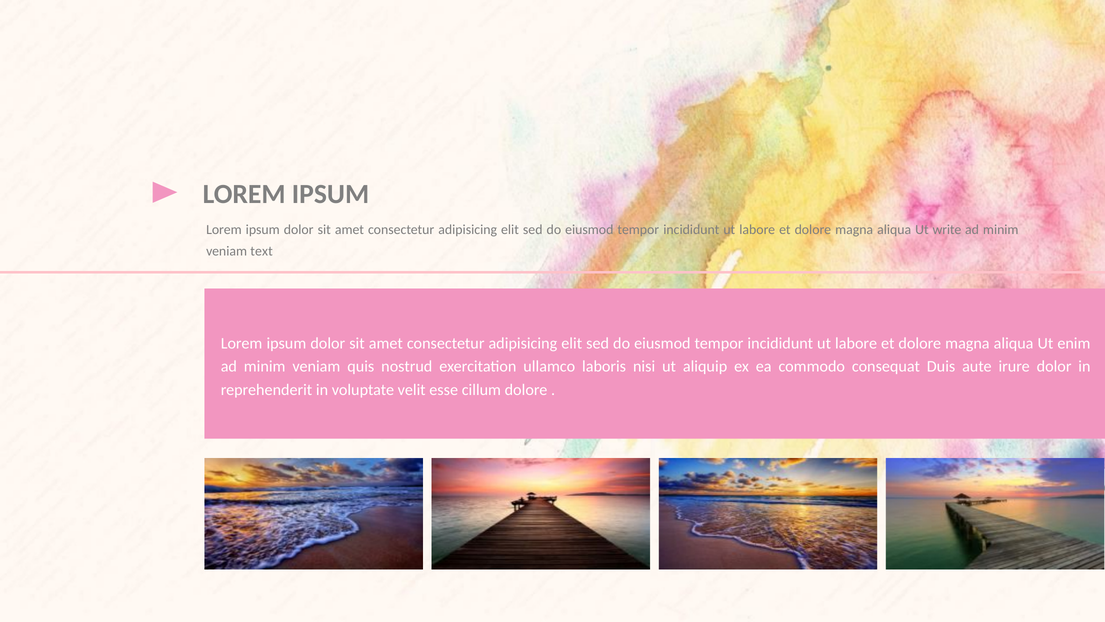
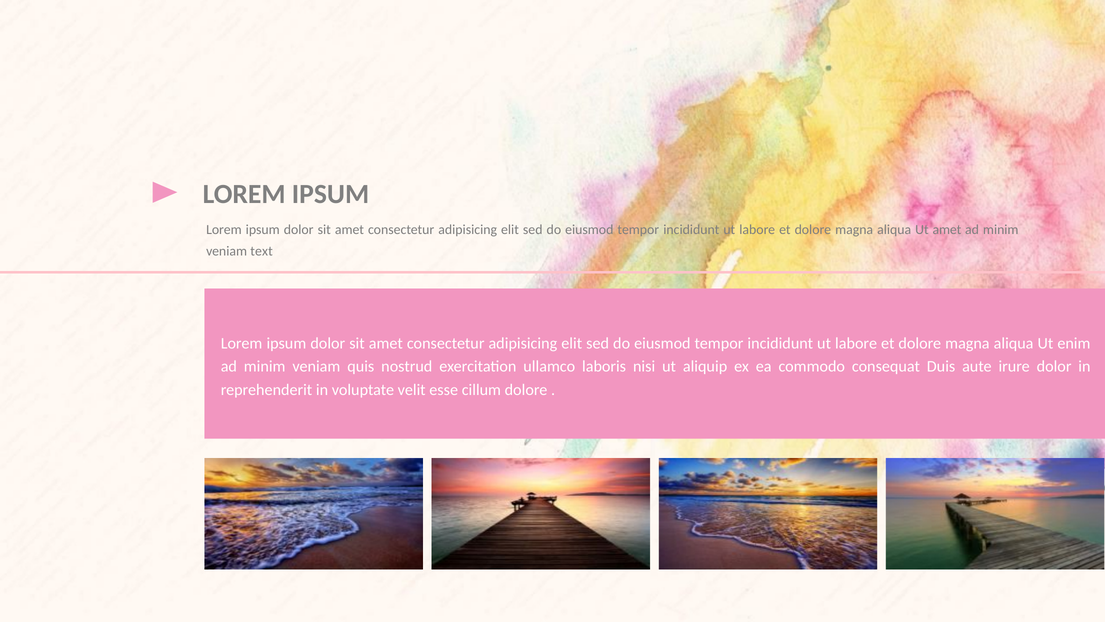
Ut write: write -> amet
